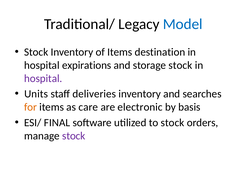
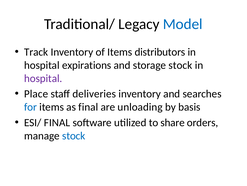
Stock at (36, 52): Stock -> Track
destination: destination -> distributors
Units: Units -> Place
for colour: orange -> blue
as care: care -> final
electronic: electronic -> unloading
to stock: stock -> share
stock at (74, 135) colour: purple -> blue
